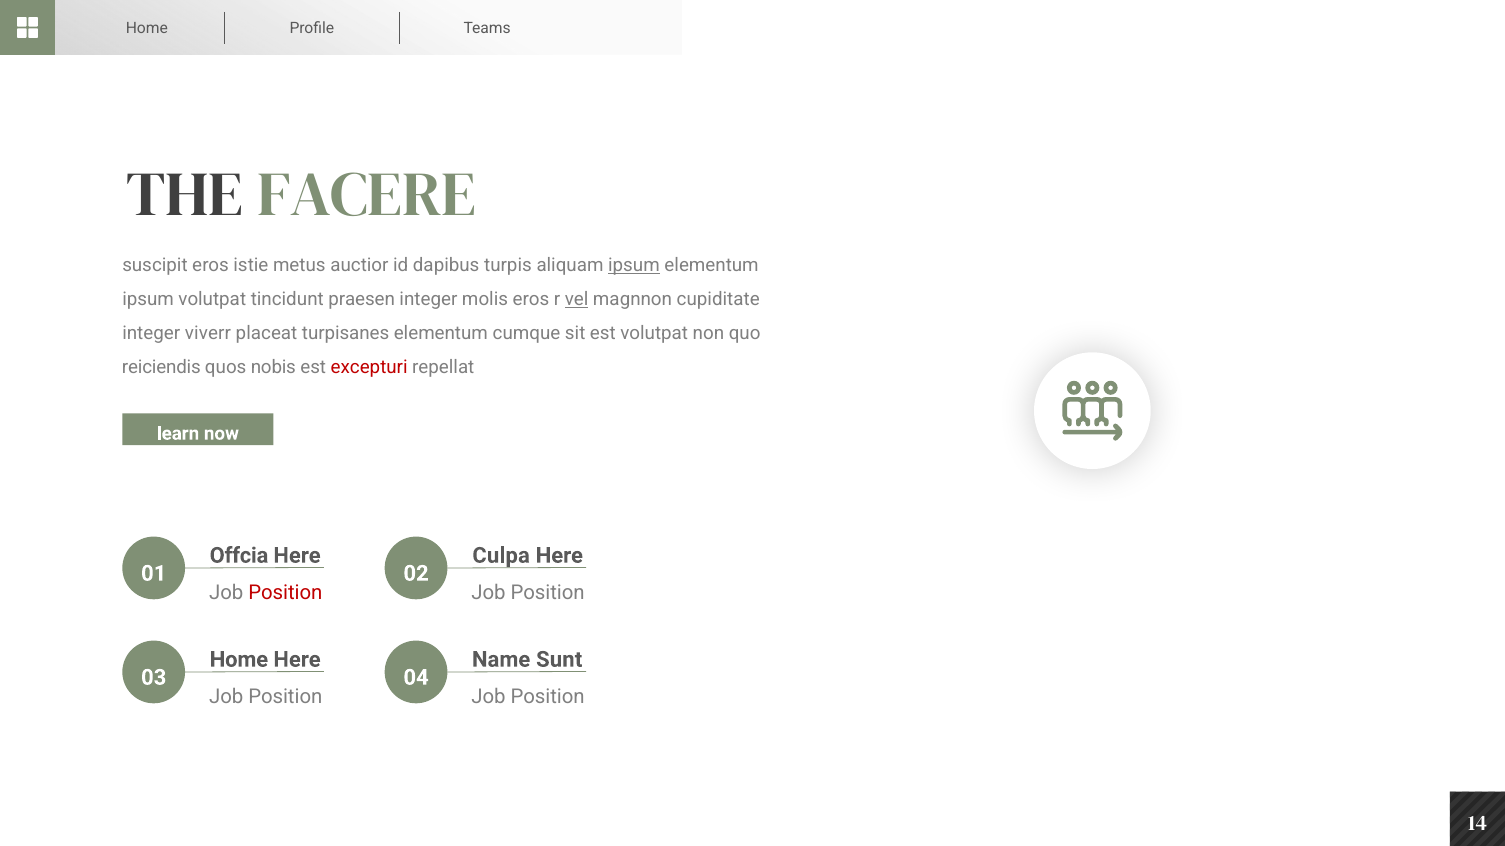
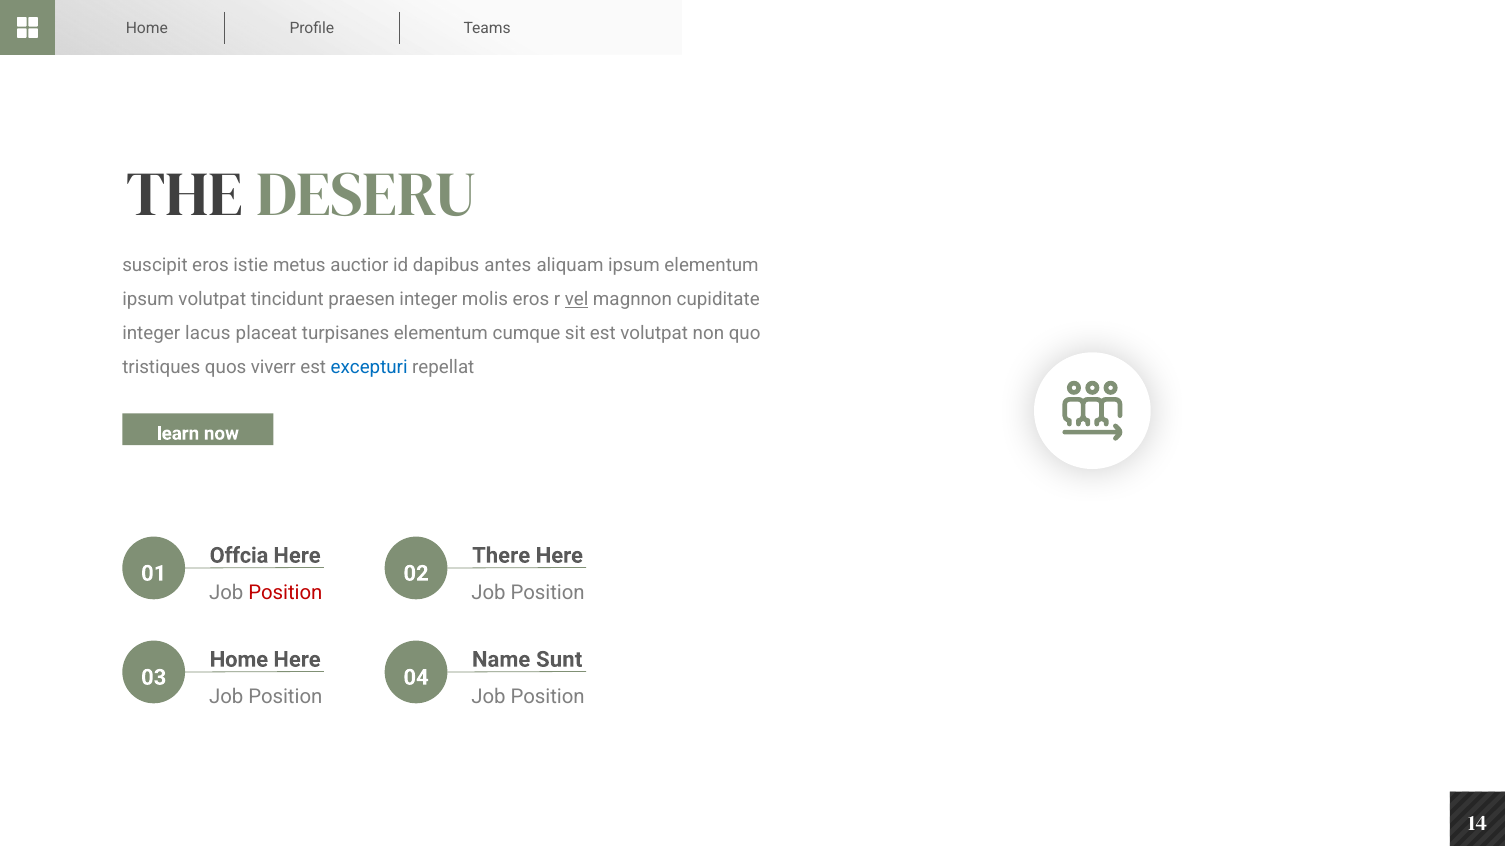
FACERE: FACERE -> DESERU
turpis: turpis -> antes
ipsum at (634, 266) underline: present -> none
viverr: viverr -> lacus
reiciendis: reiciendis -> tristiques
nobis: nobis -> viverr
excepturi colour: red -> blue
Culpa: Culpa -> There
